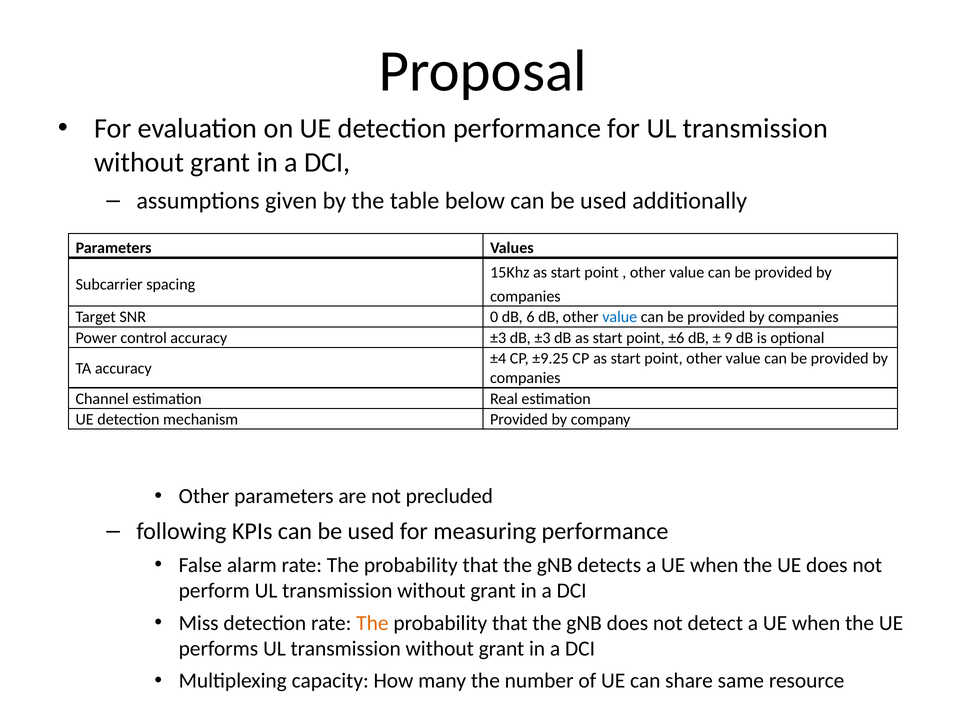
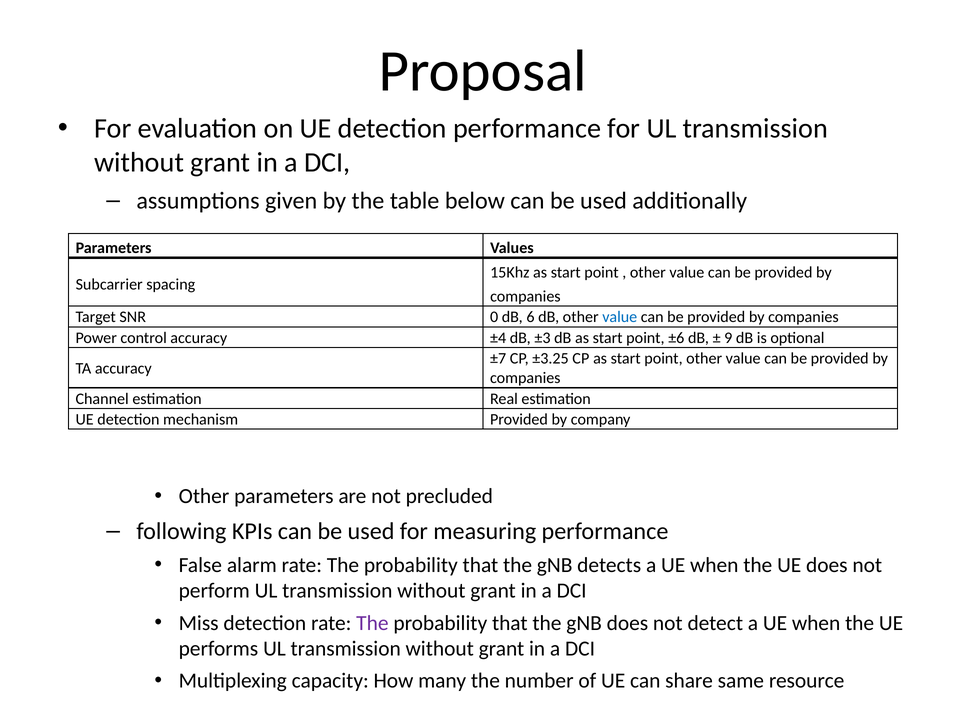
accuracy ±3: ±3 -> ±4
±4: ±4 -> ±7
±9.25: ±9.25 -> ±3.25
The at (372, 622) colour: orange -> purple
